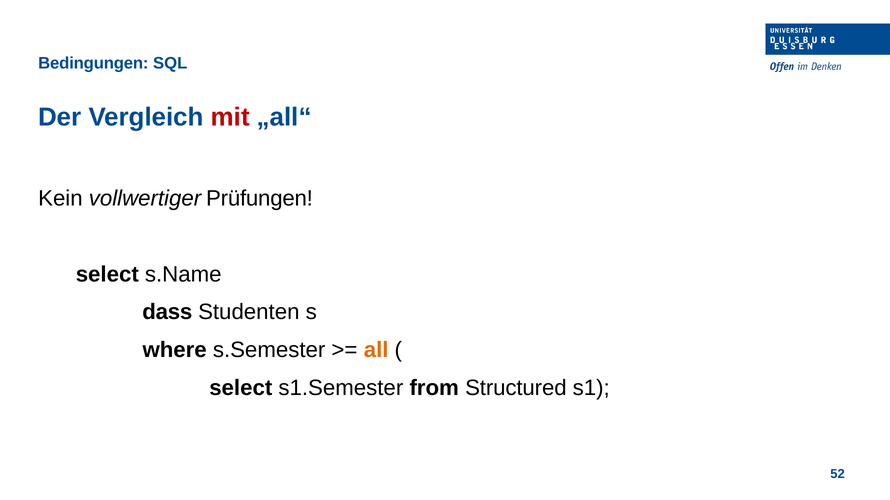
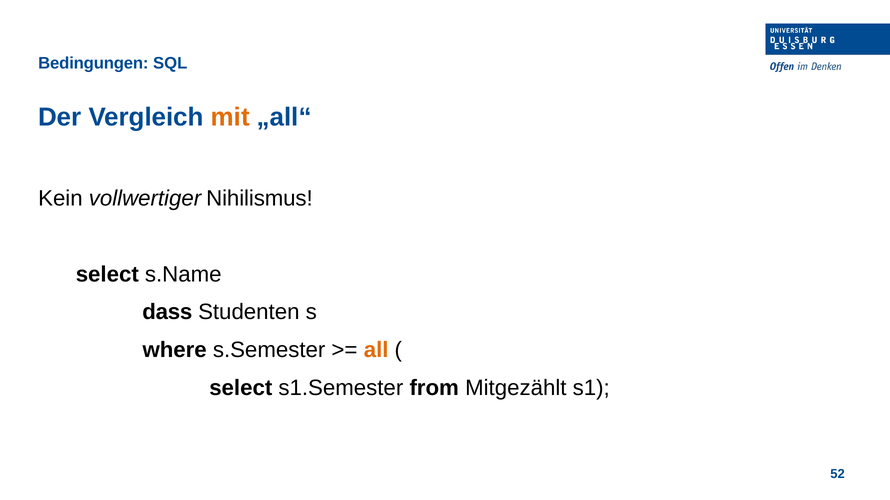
mit colour: red -> orange
Prüfungen: Prüfungen -> Nihilismus
Structured: Structured -> Mitgezählt
